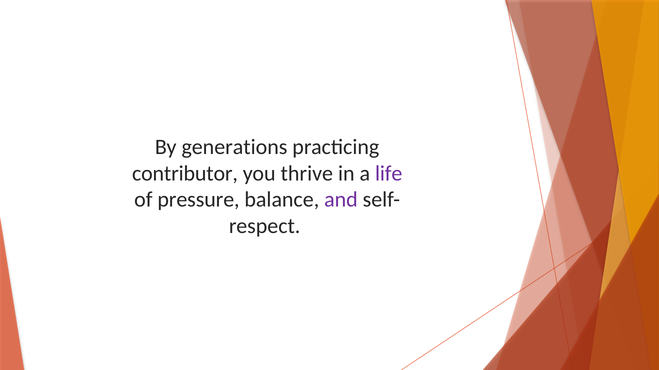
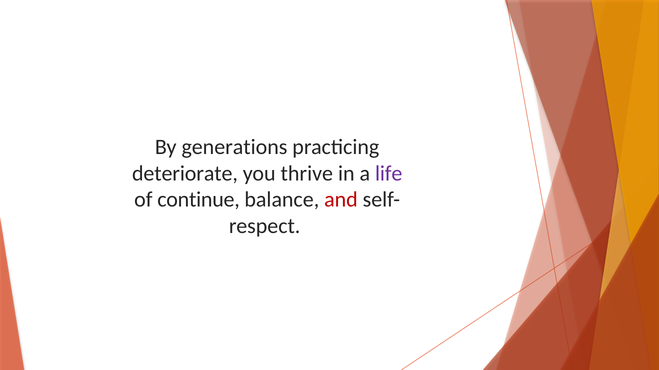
contributor: contributor -> deteriorate
pressure: pressure -> continue
and colour: purple -> red
